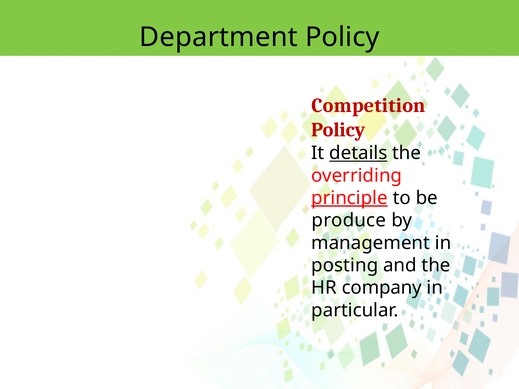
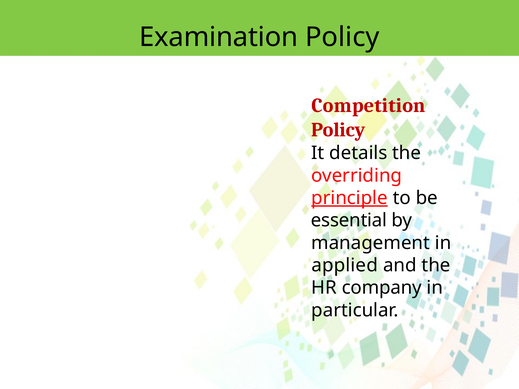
Department: Department -> Examination
details underline: present -> none
produce: produce -> essential
posting: posting -> applied
